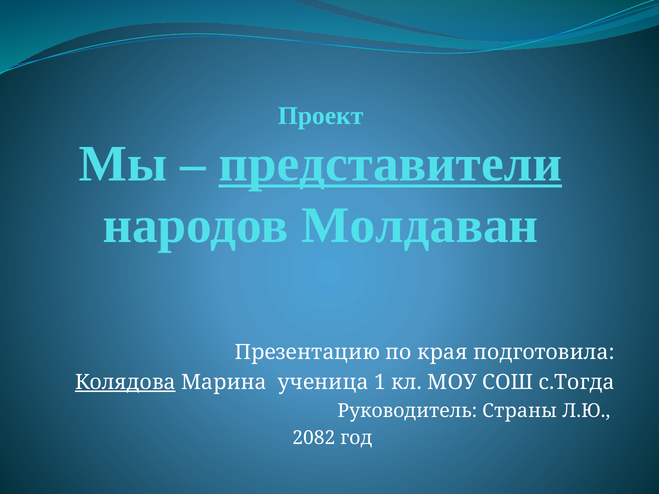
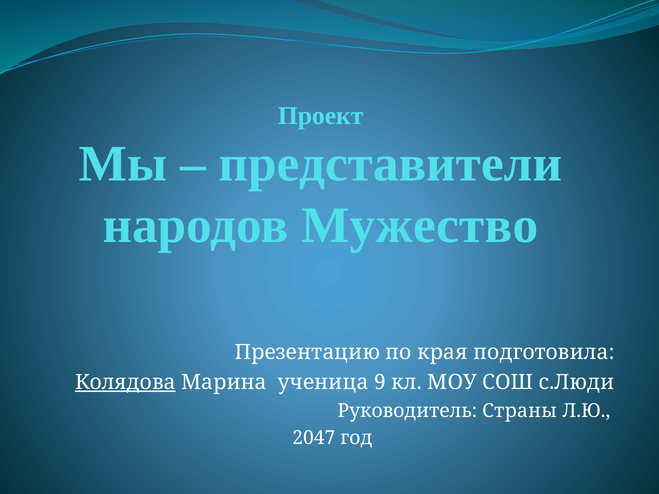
представители underline: present -> none
Молдаван: Молдаван -> Мужество
1: 1 -> 9
с.Тогда: с.Тогда -> с.Люди
2082: 2082 -> 2047
